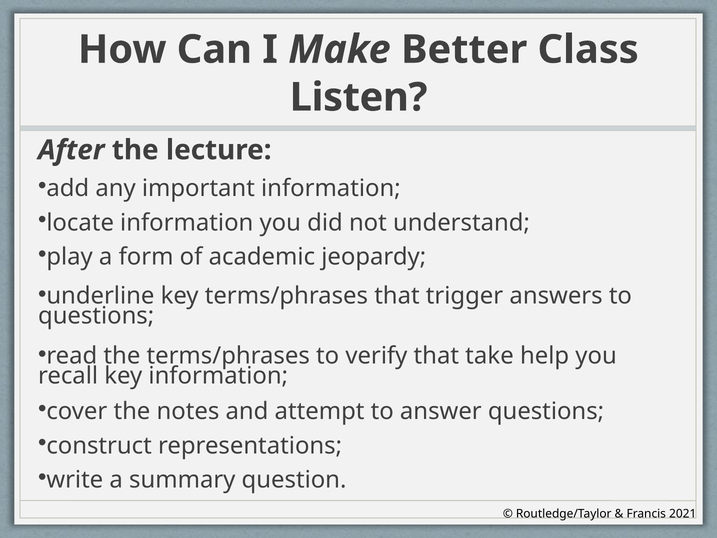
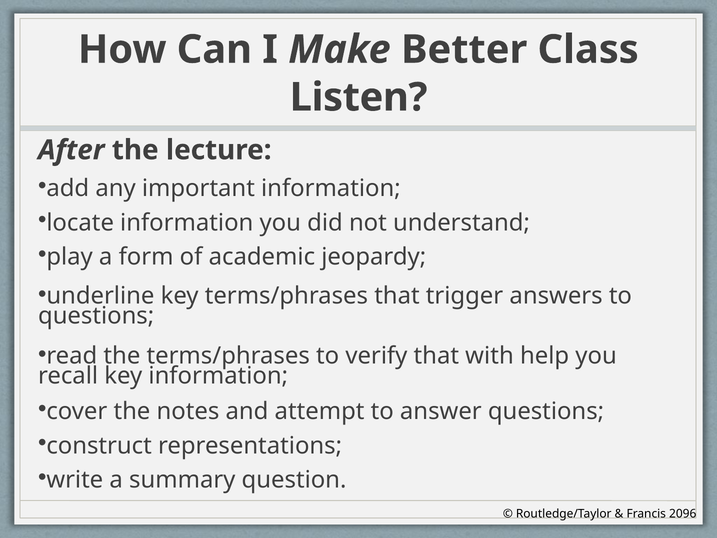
take: take -> with
2021: 2021 -> 2096
